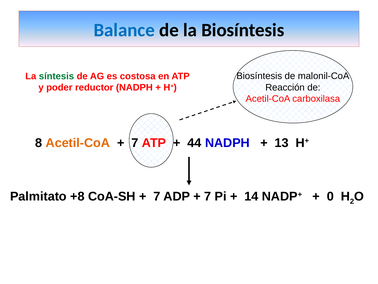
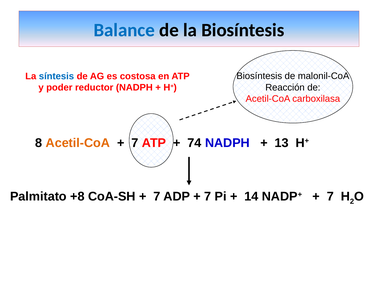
síntesis colour: green -> blue
44: 44 -> 74
0 at (330, 196): 0 -> 7
